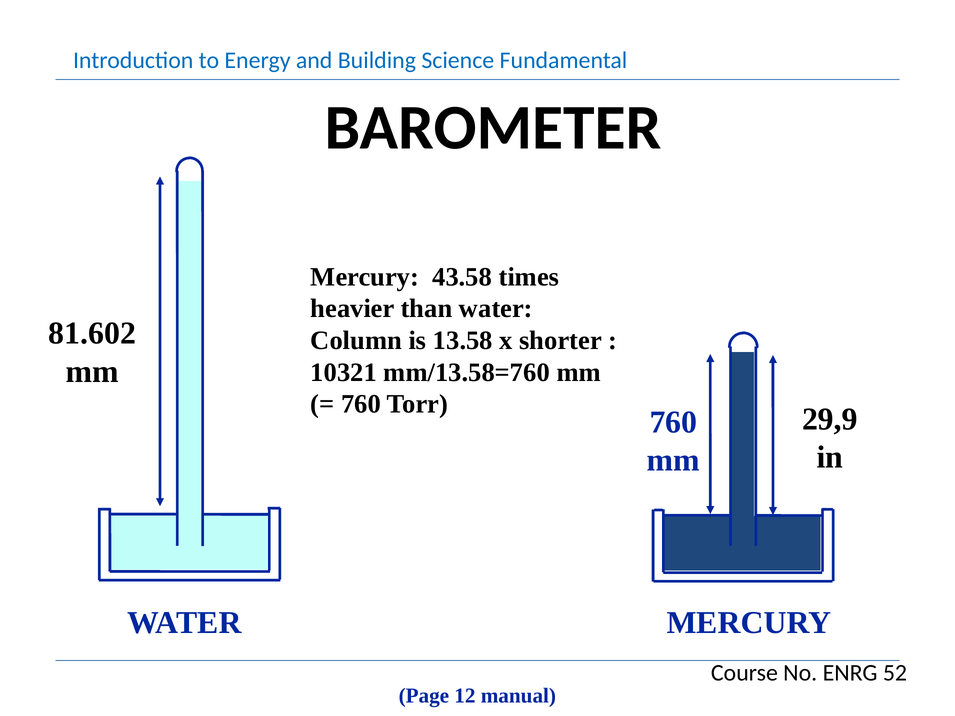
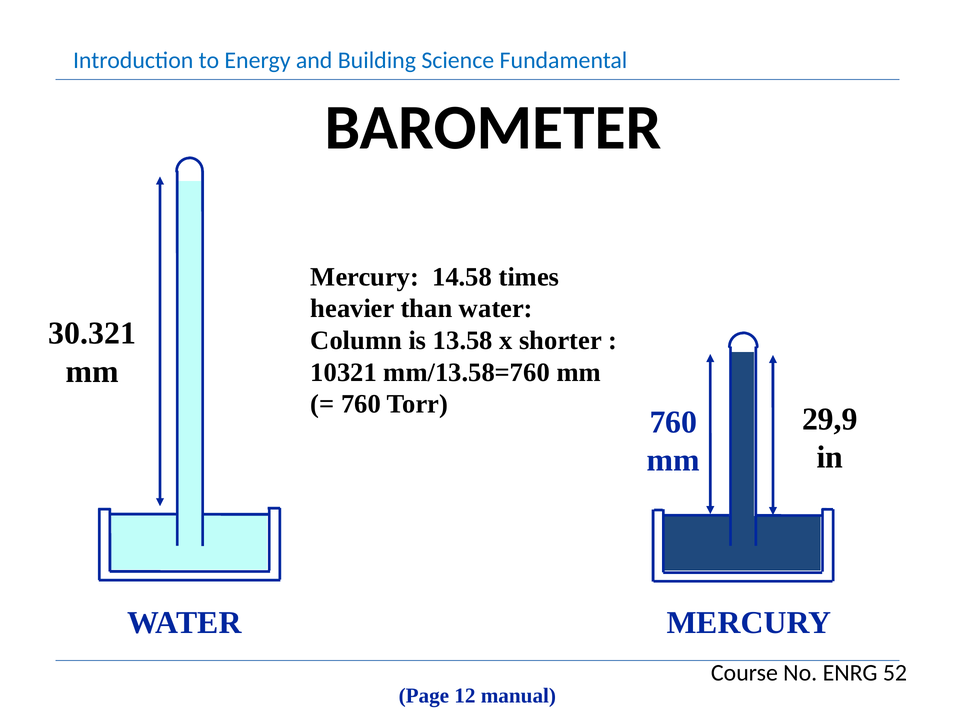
43.58: 43.58 -> 14.58
81.602: 81.602 -> 30.321
